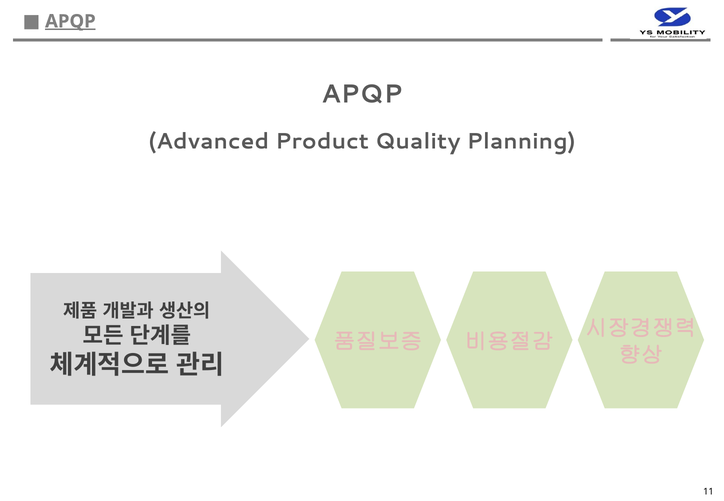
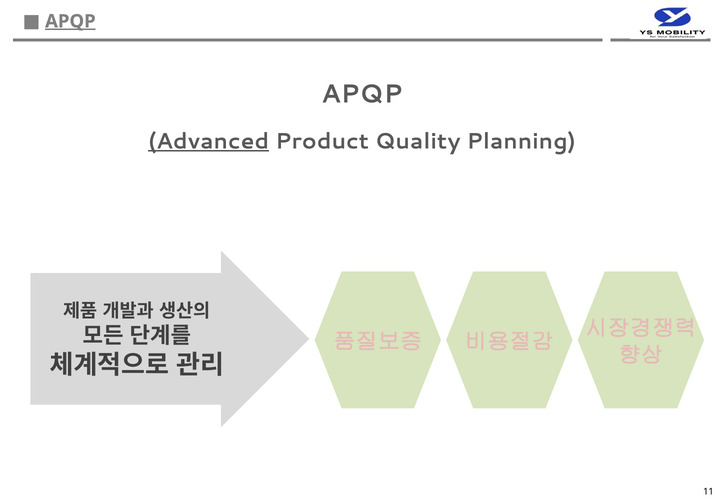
Advanced underline: none -> present
